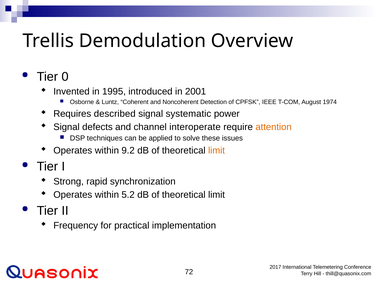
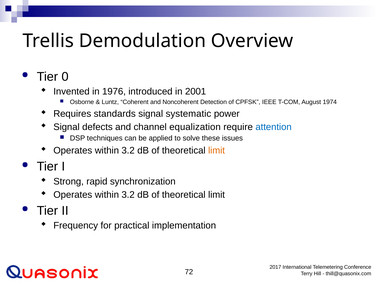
1995: 1995 -> 1976
described: described -> standards
interoperate: interoperate -> equalization
attention colour: orange -> blue
9.2 at (128, 150): 9.2 -> 3.2
5.2 at (128, 194): 5.2 -> 3.2
